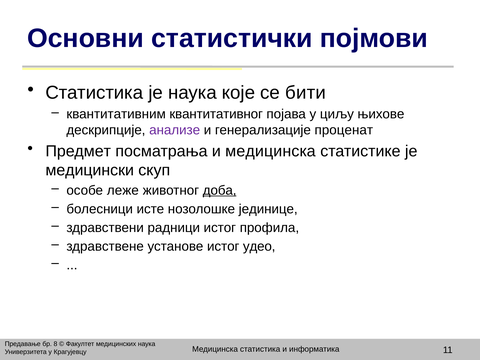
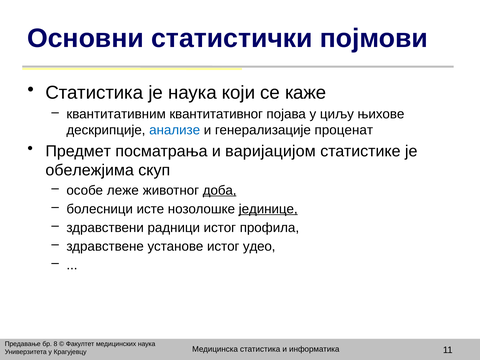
које: које -> који
бити: бити -> каже
анализе colour: purple -> blue
и медицинска: медицинска -> варијацијом
медицински: медицински -> обележјима
јединице underline: none -> present
